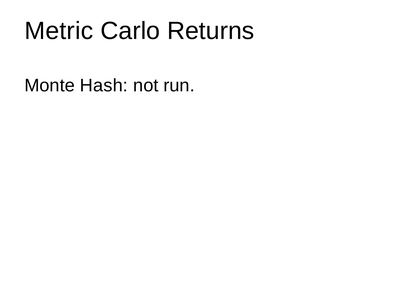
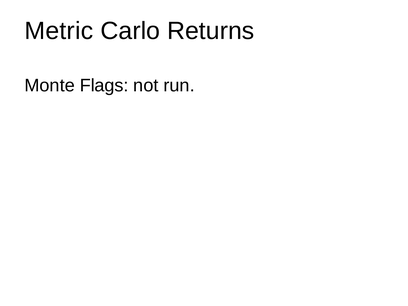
Hash: Hash -> Flags
